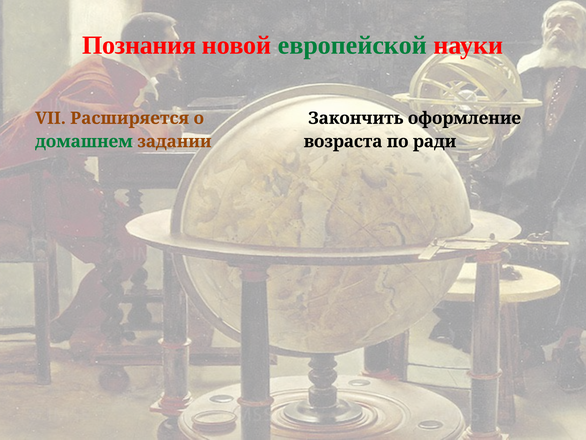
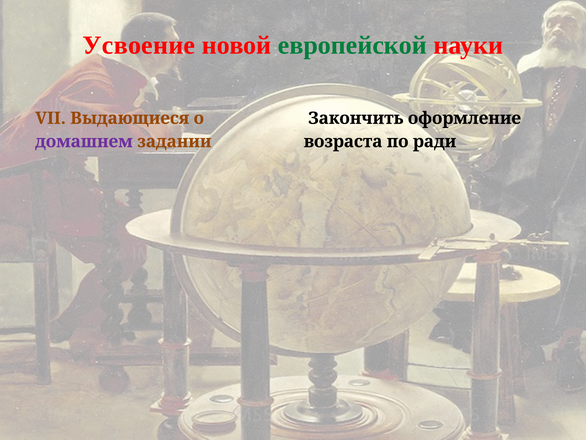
Познания: Познания -> Усвоение
Расширяется: Расширяется -> Выдающиеся
домашнем colour: green -> purple
